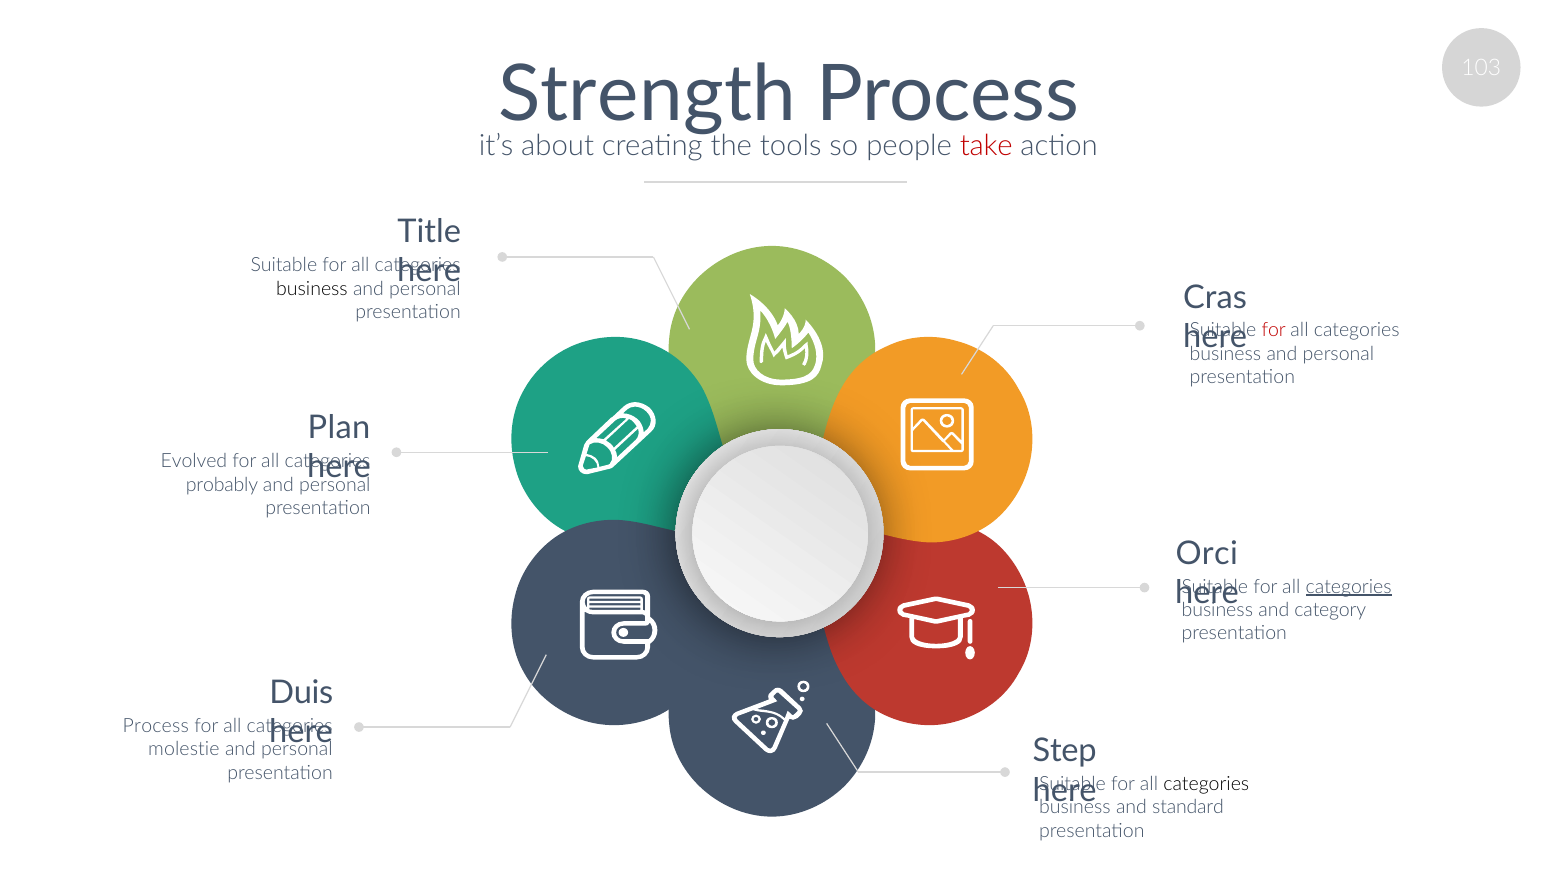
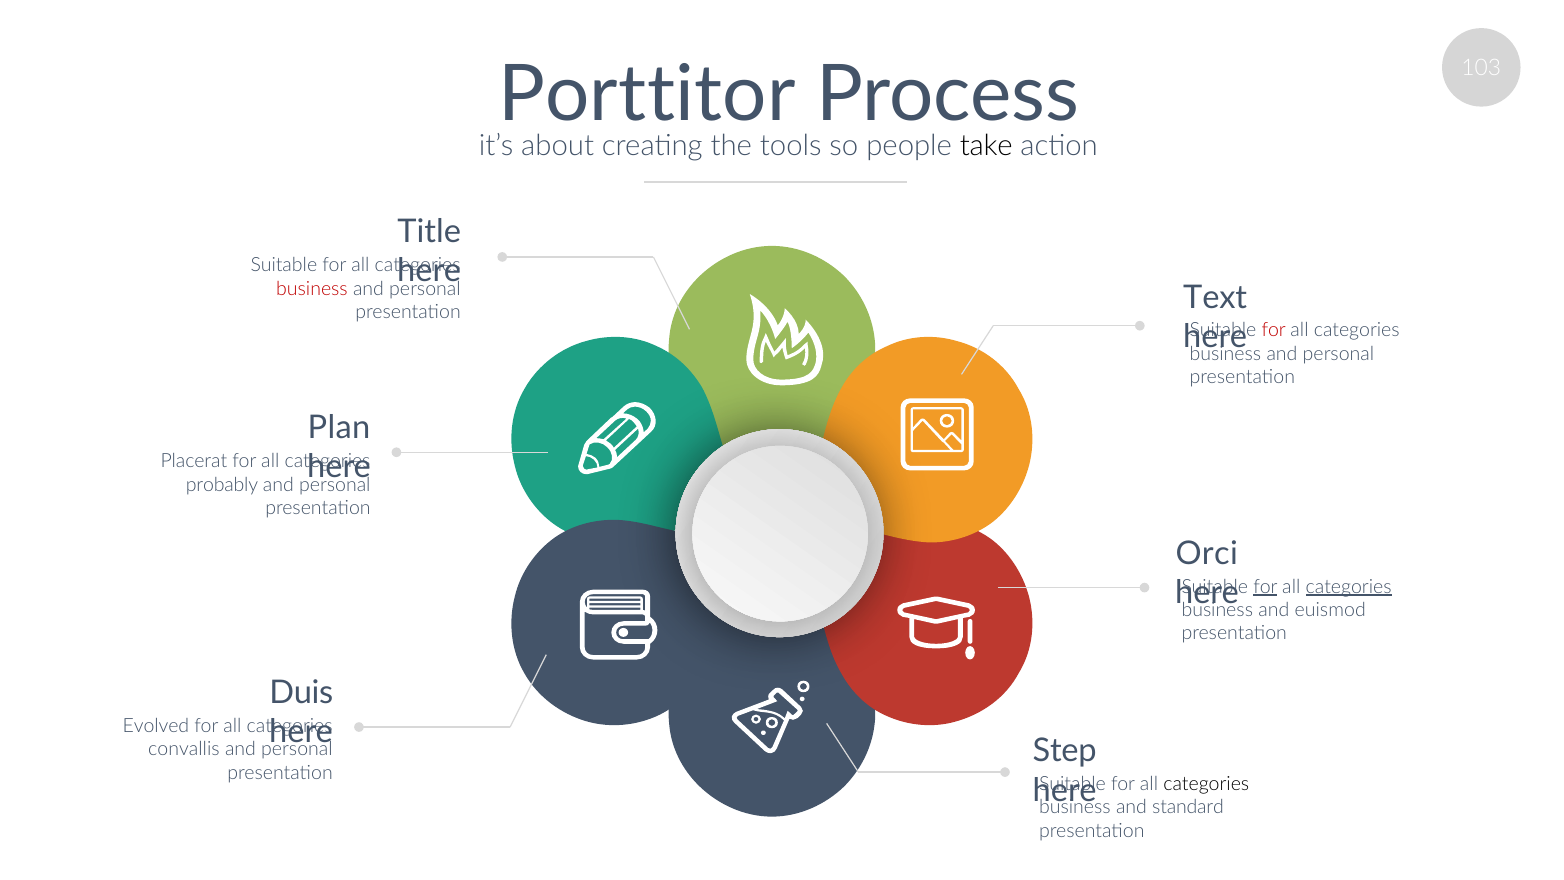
Strength: Strength -> Porttitor
take colour: red -> black
business at (312, 289) colour: black -> red
Cras: Cras -> Text
Evolved: Evolved -> Placerat
for at (1265, 586) underline: none -> present
category: category -> euismod
Process at (156, 726): Process -> Evolved
molestie: molestie -> convallis
